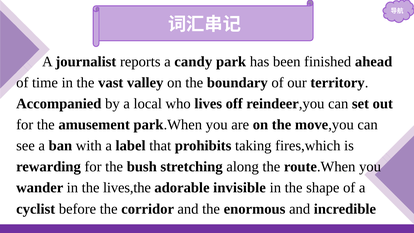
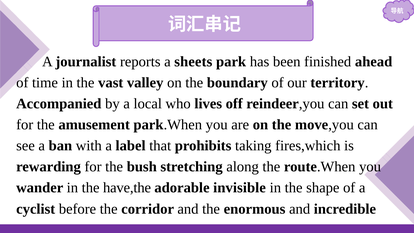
candy: candy -> sheets
lives,the: lives,the -> have,the
